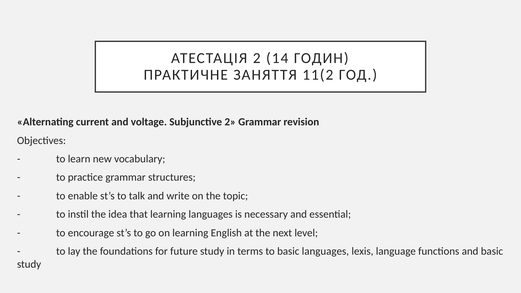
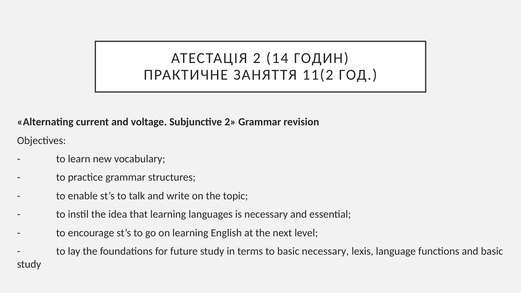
basic languages: languages -> necessary
